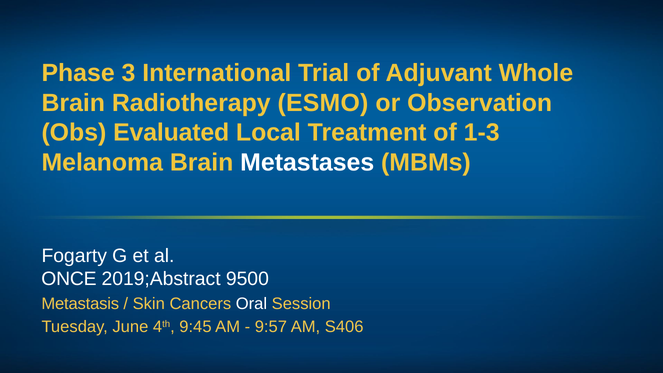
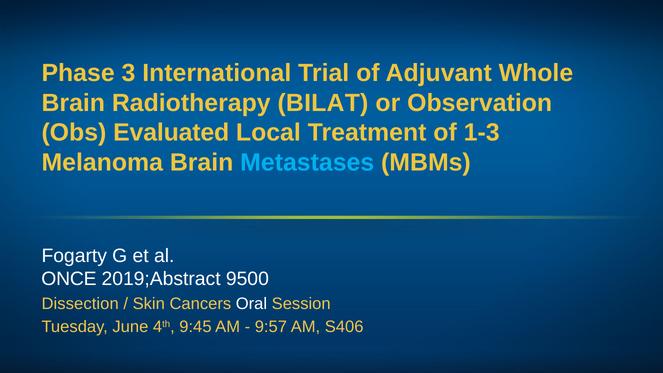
ESMO: ESMO -> BILAT
Metastases colour: white -> light blue
Metastasis: Metastasis -> Dissection
